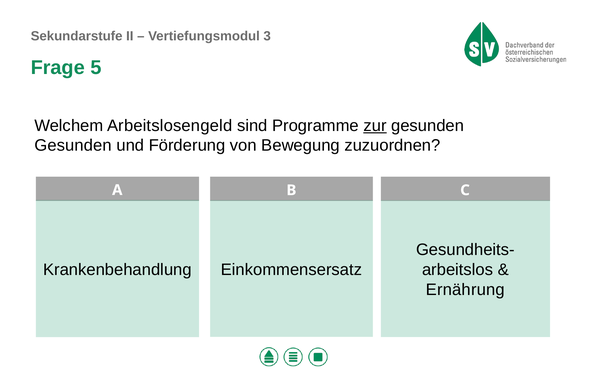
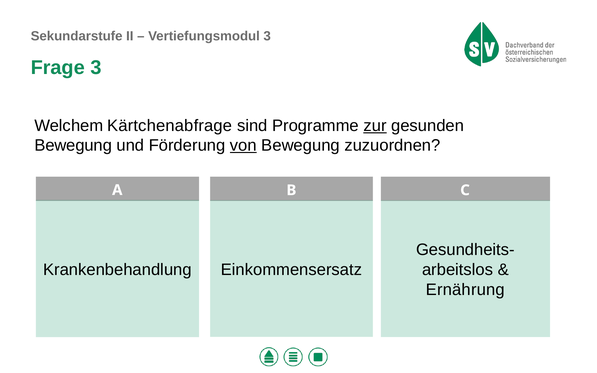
Frage 5: 5 -> 3
Arbeitslosengeld: Arbeitslosengeld -> Kärtchenabfrage
Gesunden at (73, 146): Gesunden -> Bewegung
von underline: none -> present
